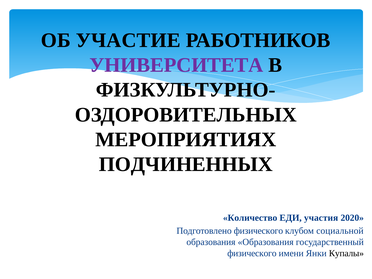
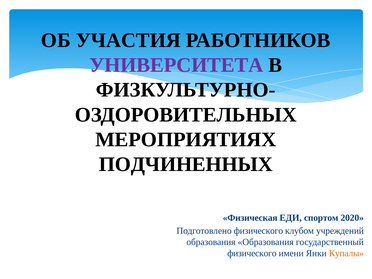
УЧАСТИЕ: УЧАСТИЕ -> УЧАСТИЯ
Количество: Количество -> Физическая
участия: участия -> спортом
социальной: социальной -> учреждений
Купалы colour: black -> orange
